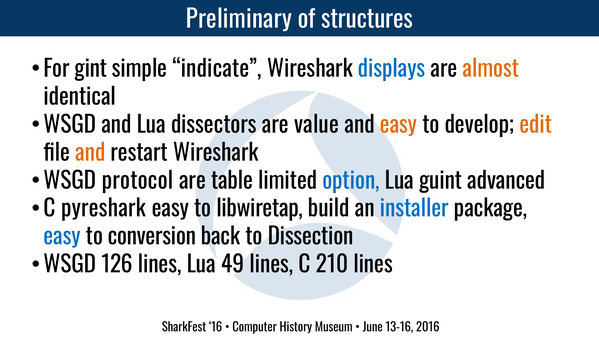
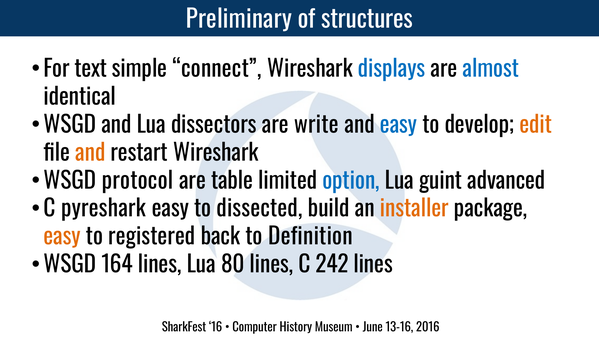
gint: gint -> text
indicate: indicate -> connect
almost colour: orange -> blue
value: value -> write
easy at (399, 125) colour: orange -> blue
libwiretap: libwiretap -> dissected
installer colour: blue -> orange
easy at (62, 237) colour: blue -> orange
conversion: conversion -> registered
Dissection: Dissection -> Definition
126: 126 -> 164
49: 49 -> 80
210: 210 -> 242
